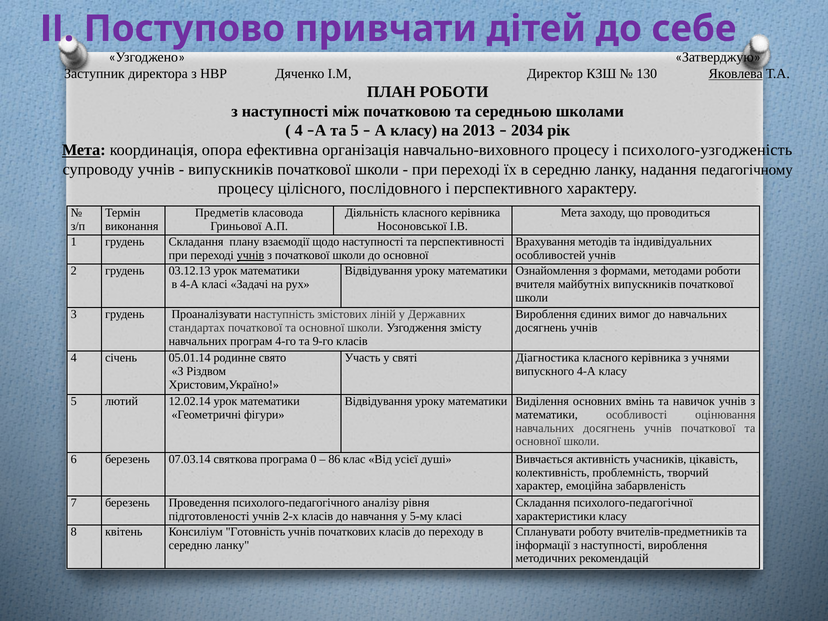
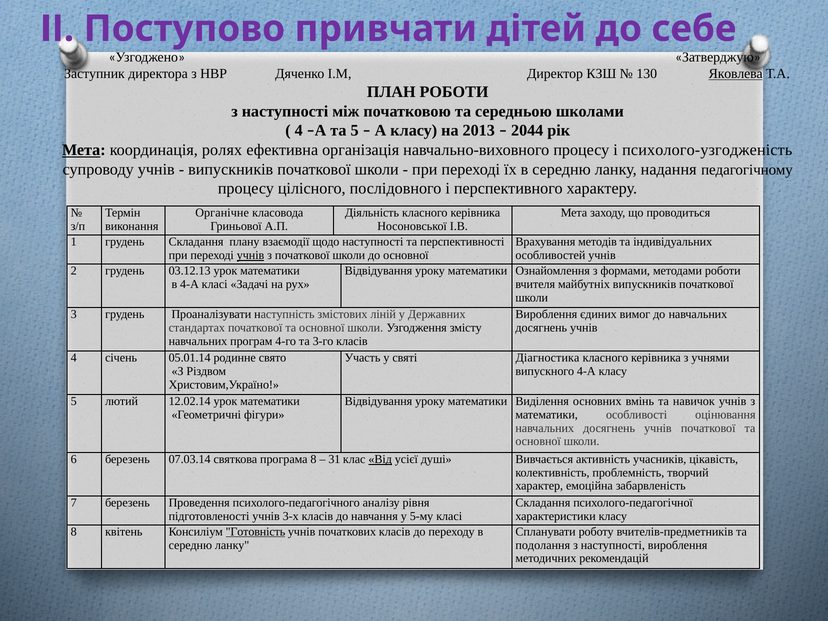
2034: 2034 -> 2044
опора: опора -> ролях
Предметів: Предметів -> Органічне
9-го: 9-го -> 3-го
програма 0: 0 -> 8
86: 86 -> 31
Від underline: none -> present
2-х: 2-х -> 3-х
Готовність underline: none -> present
інформації: інформації -> подолання
